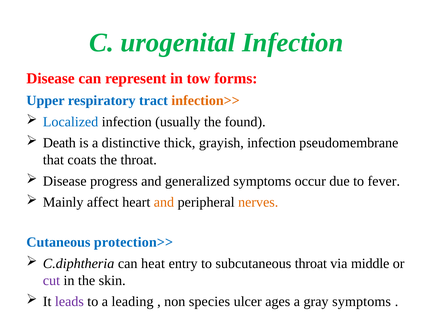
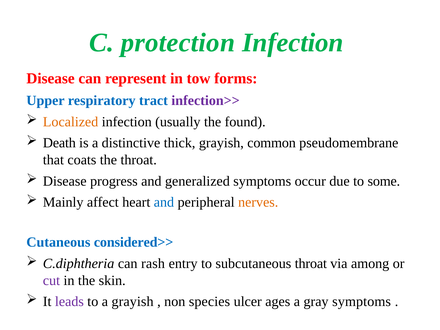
urogenital: urogenital -> protection
infection>> colour: orange -> purple
Localized colour: blue -> orange
grayish infection: infection -> common
fever: fever -> some
and at (164, 202) colour: orange -> blue
protection>>: protection>> -> considered>>
heat: heat -> rash
middle: middle -> among
a leading: leading -> grayish
